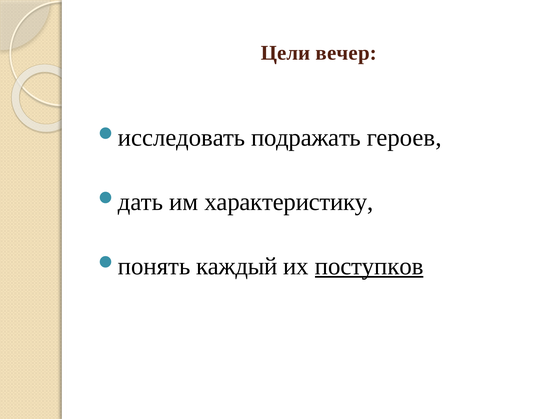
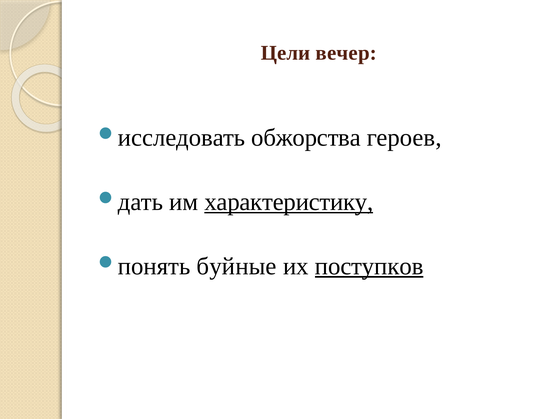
подражать: подражать -> обжорства
характеристику underline: none -> present
каждый: каждый -> буйные
